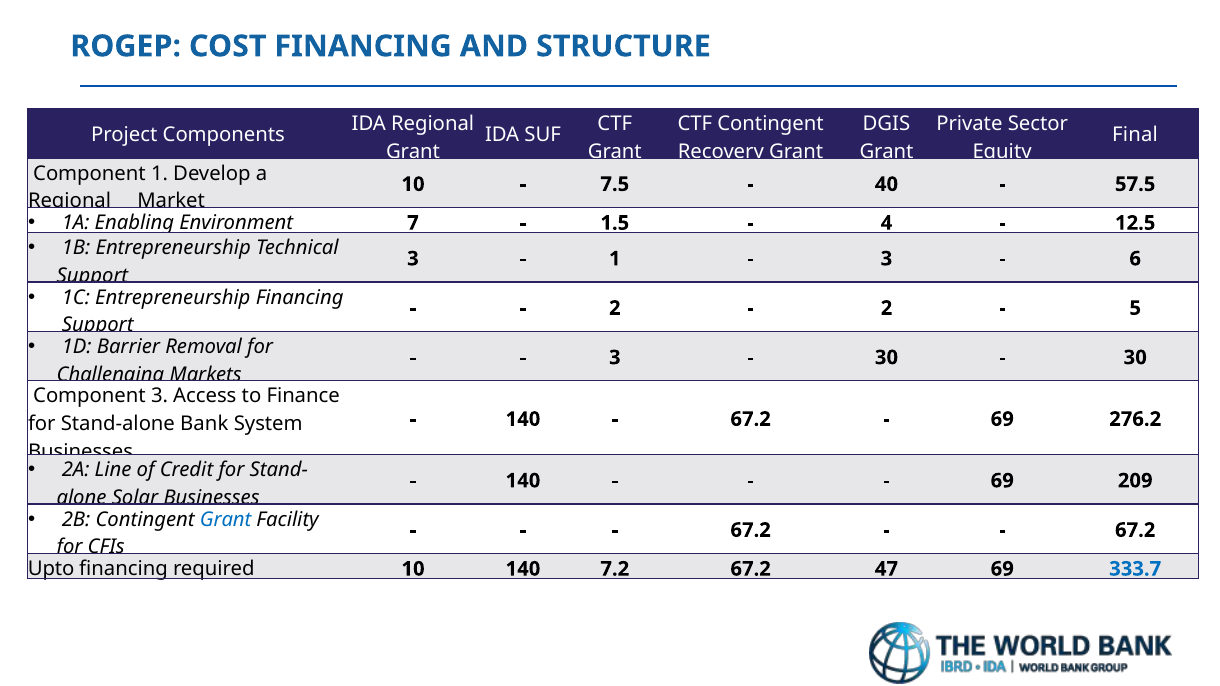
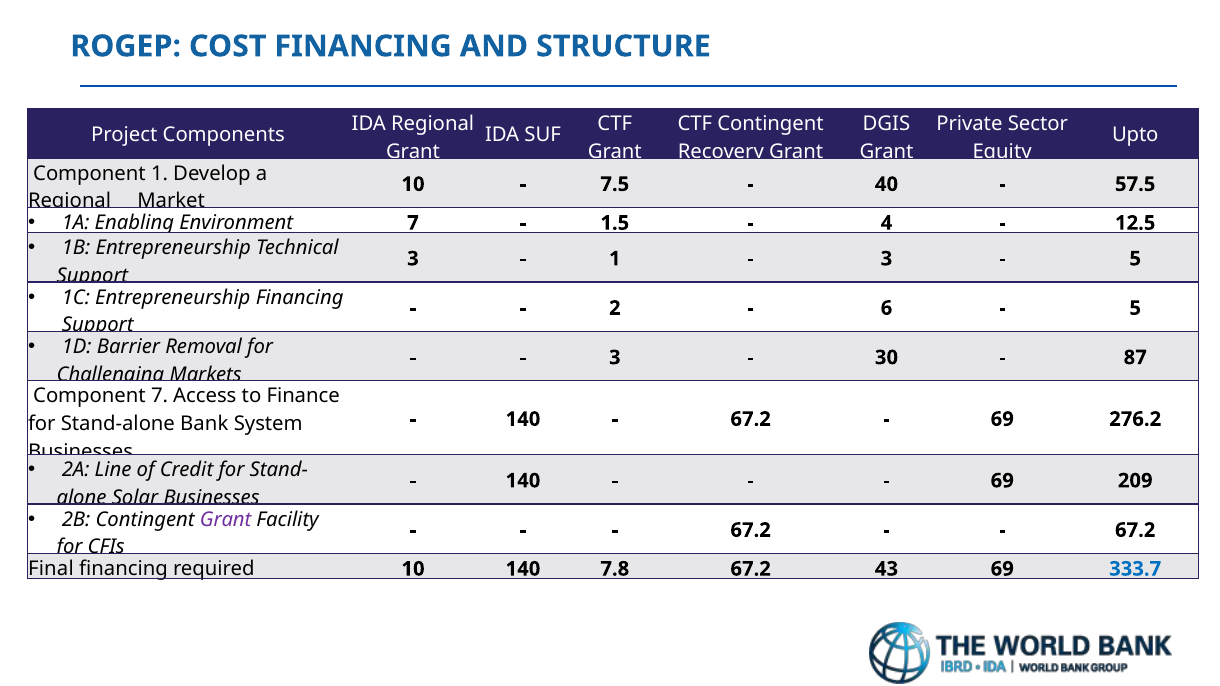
Final: Final -> Upto
6 at (1135, 259): 6 -> 5
2 at (887, 308): 2 -> 6
30 at (1135, 358): 30 -> 87
Component 3: 3 -> 7
Grant at (226, 520) colour: blue -> purple
Upto: Upto -> Final
7.2: 7.2 -> 7.8
47: 47 -> 43
